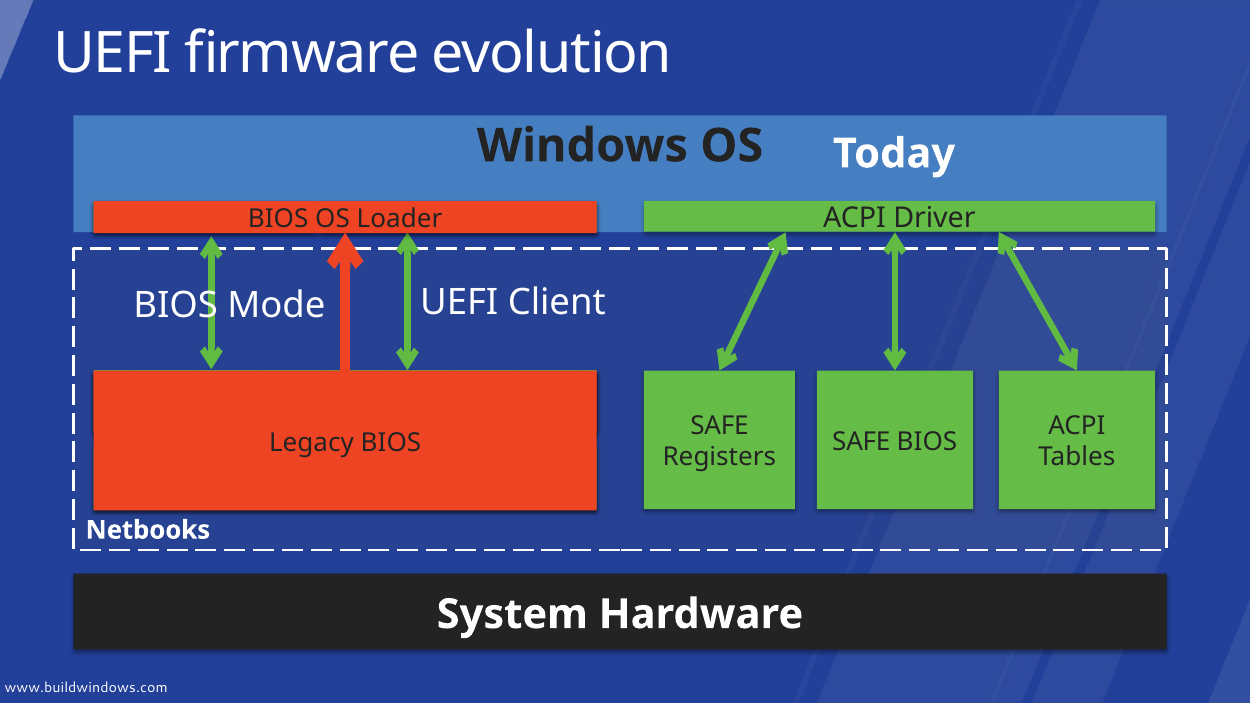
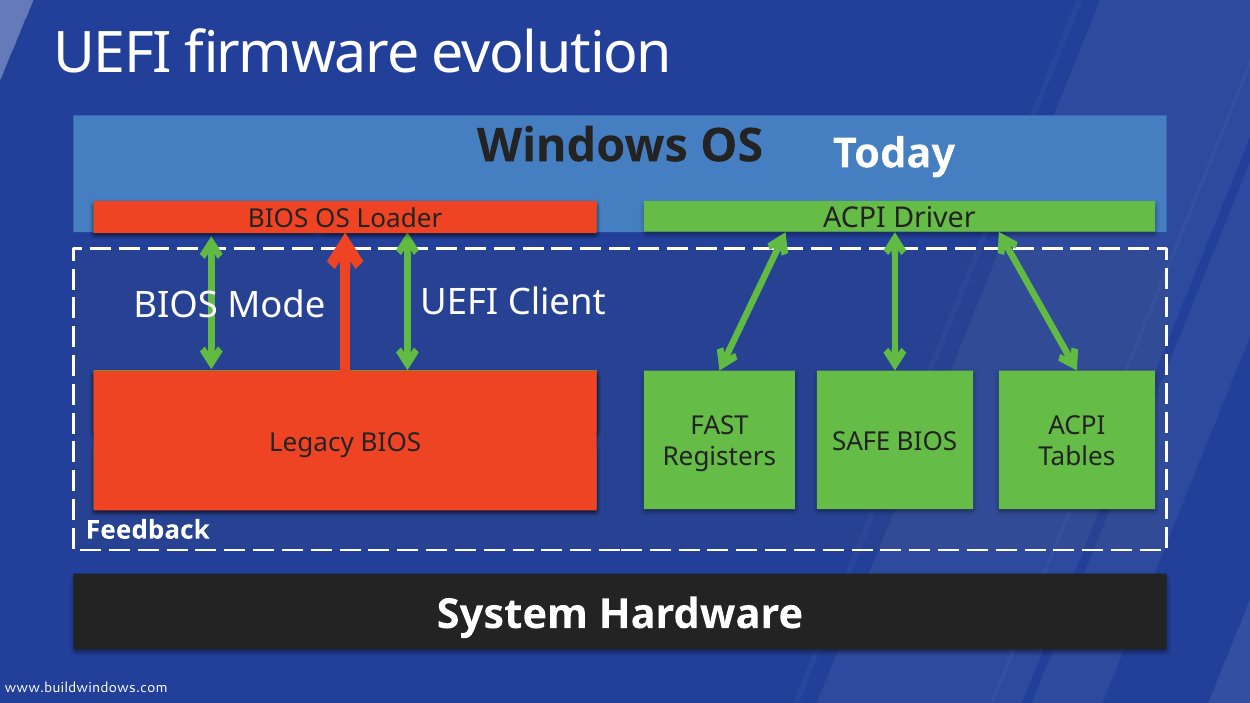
SAFE at (720, 426): SAFE -> FAST
Netbooks: Netbooks -> Feedback
